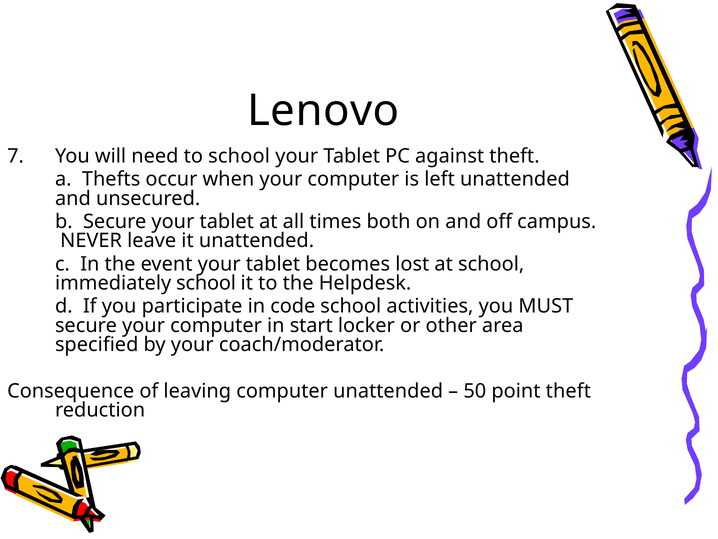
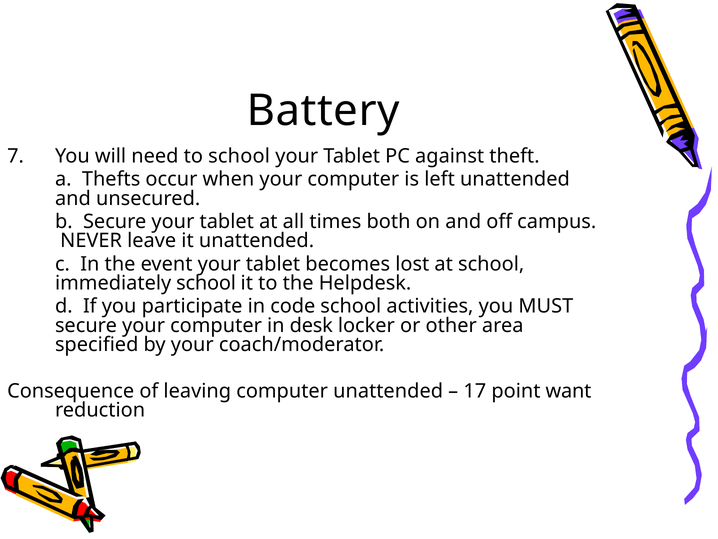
Lenovo: Lenovo -> Battery
start: start -> desk
50: 50 -> 17
point theft: theft -> want
